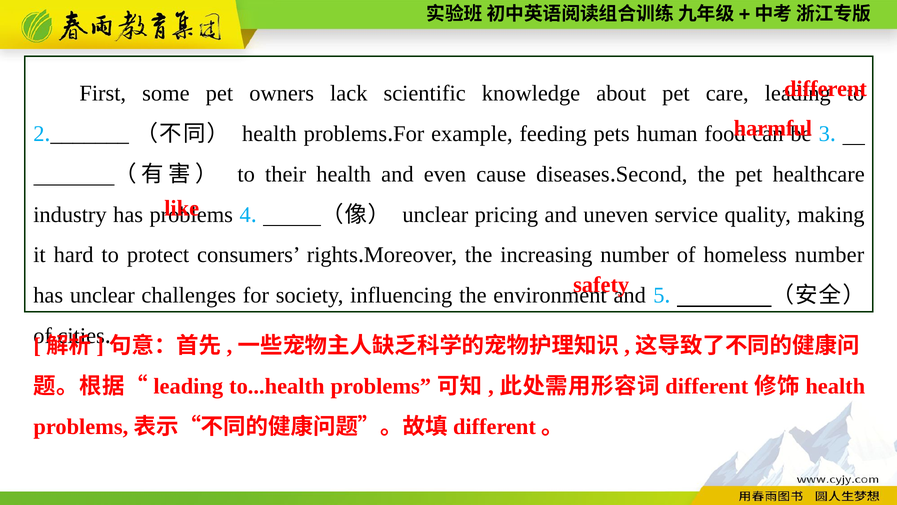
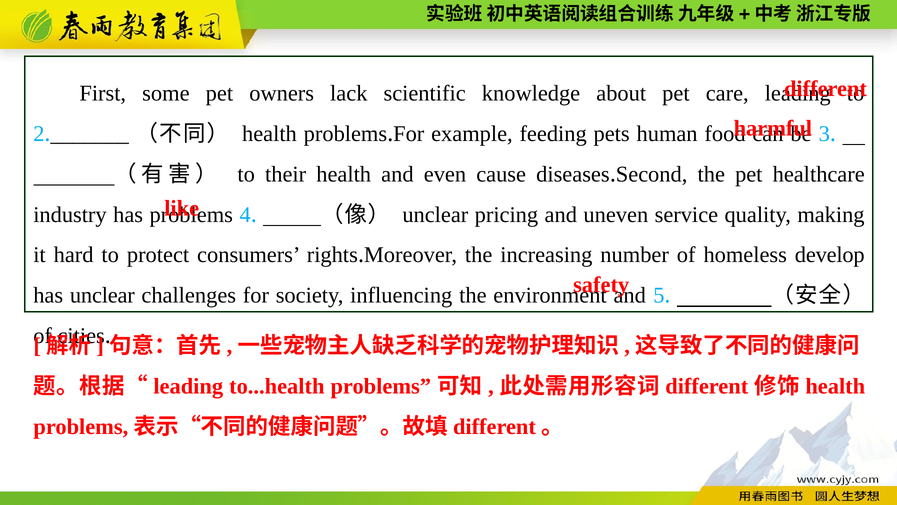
homeless number: number -> develop
